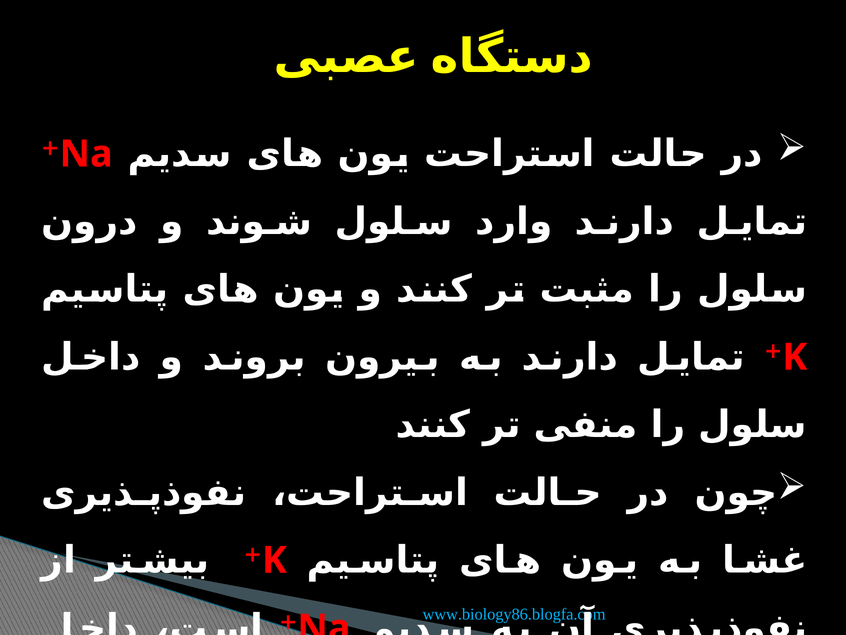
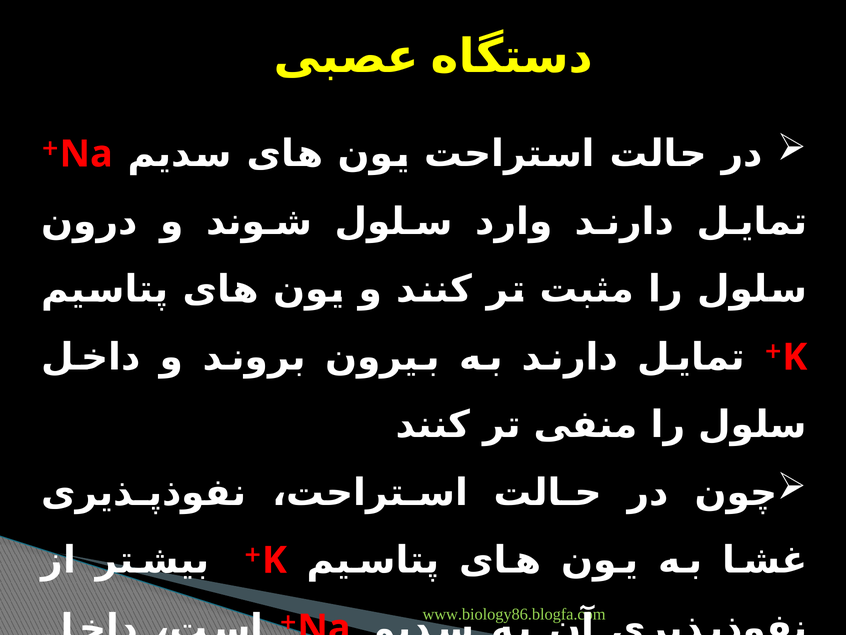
www.biology86.blogfa.com colour: light blue -> light green
